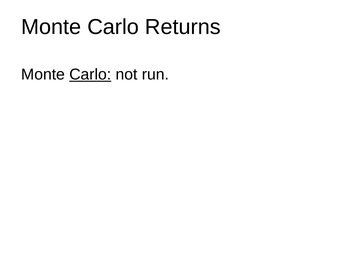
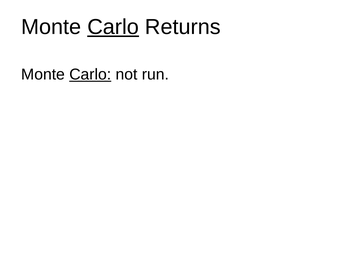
Carlo at (113, 27) underline: none -> present
